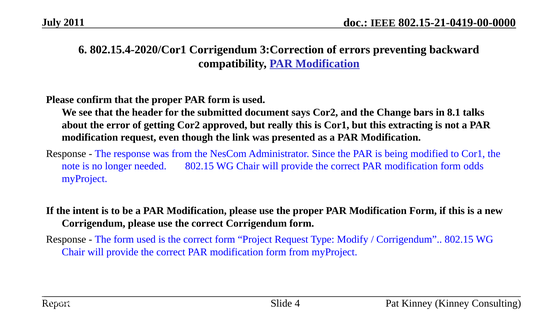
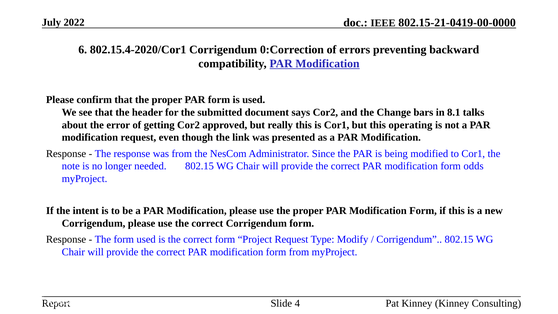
2011: 2011 -> 2022
3:Correction: 3:Correction -> 0:Correction
extracting: extracting -> operating
